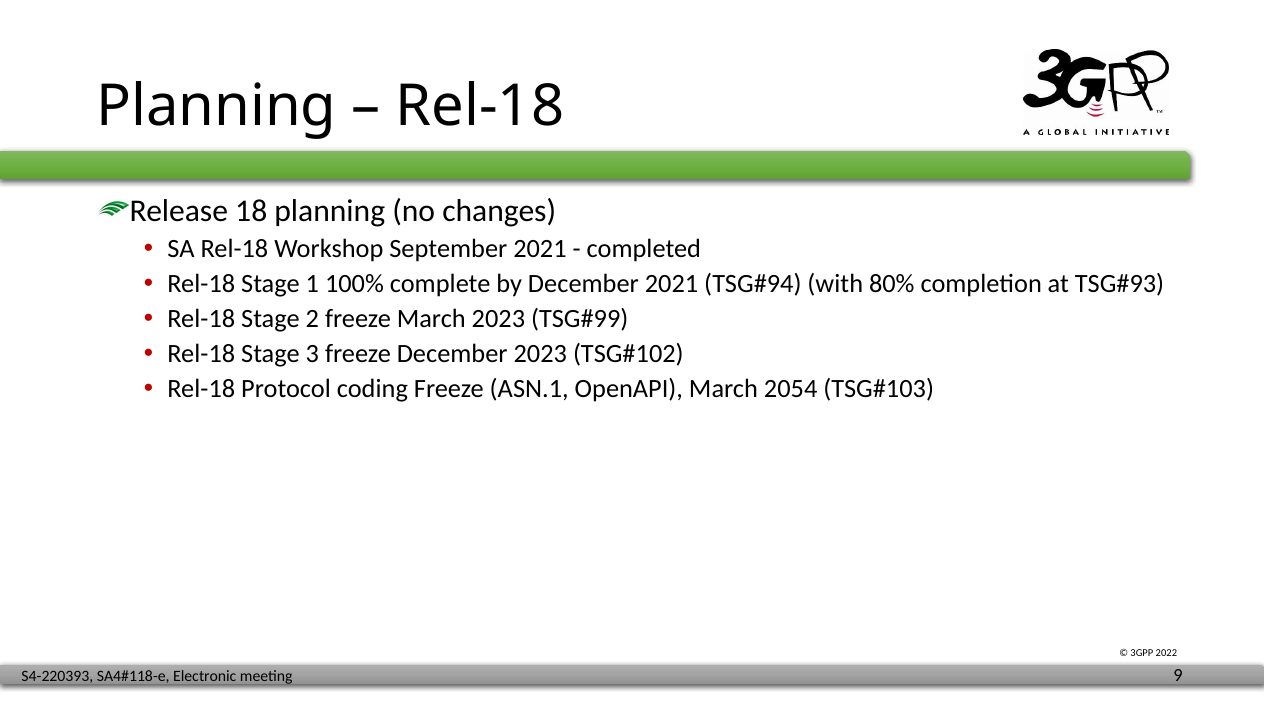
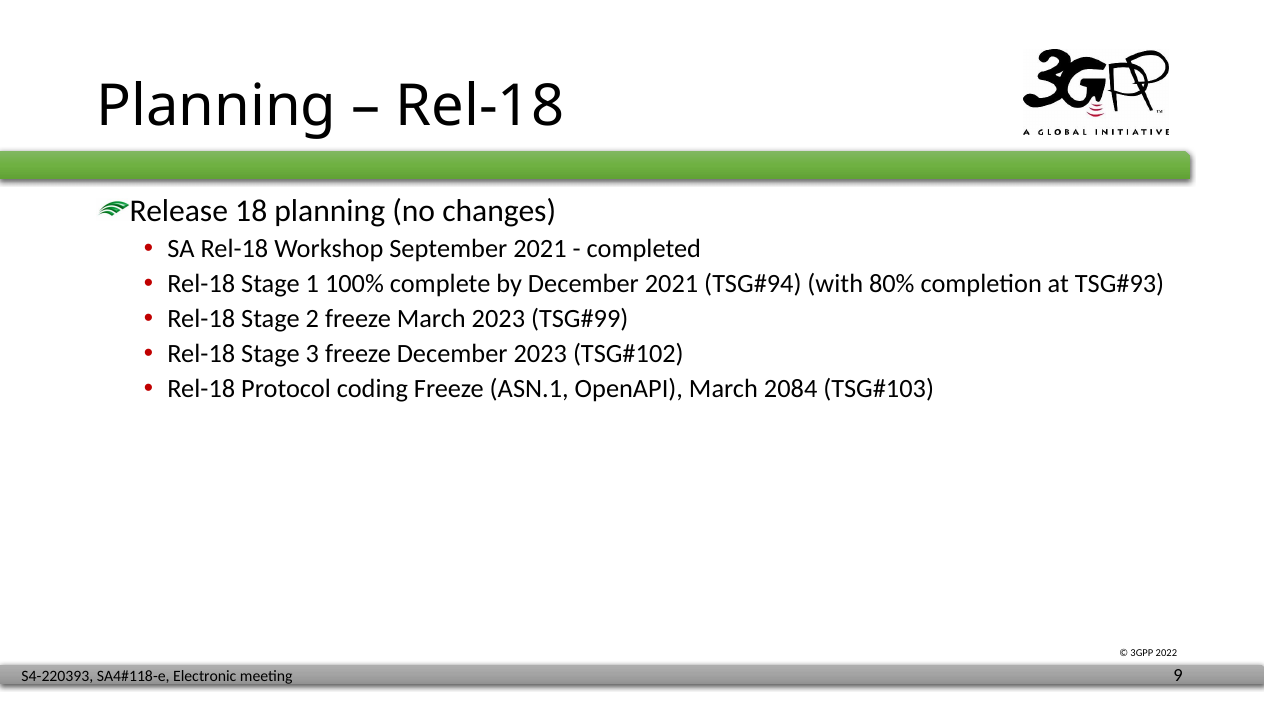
2054: 2054 -> 2084
